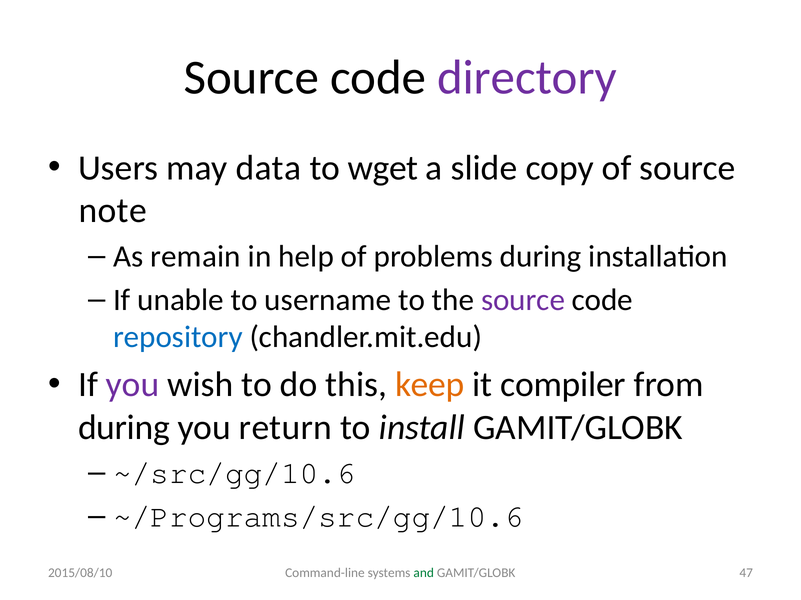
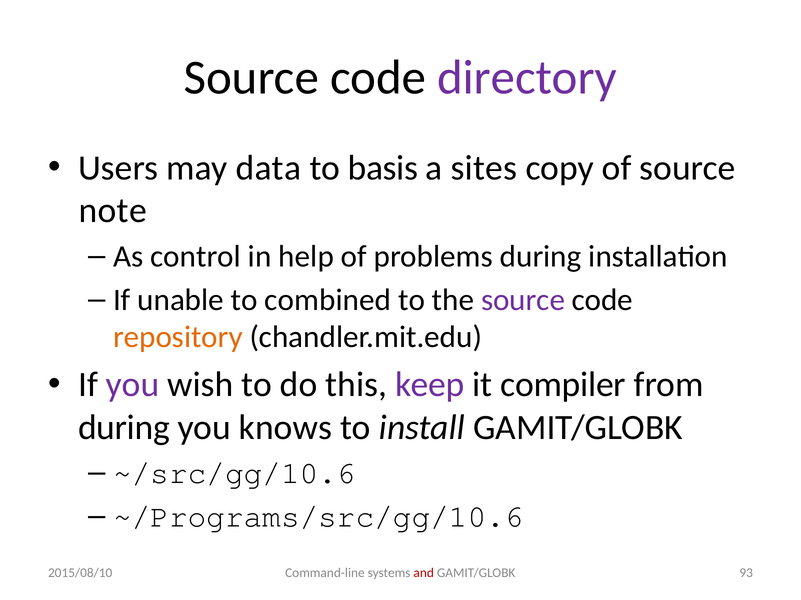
wget: wget -> basis
slide: slide -> sites
remain: remain -> control
username: username -> combined
repository colour: blue -> orange
keep colour: orange -> purple
return: return -> knows
and colour: green -> red
47: 47 -> 93
